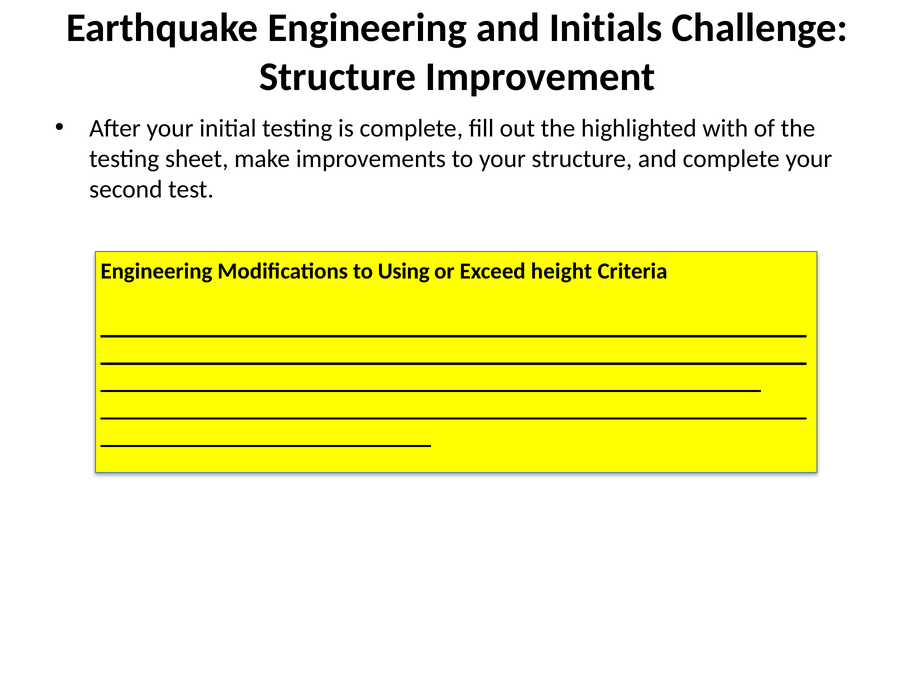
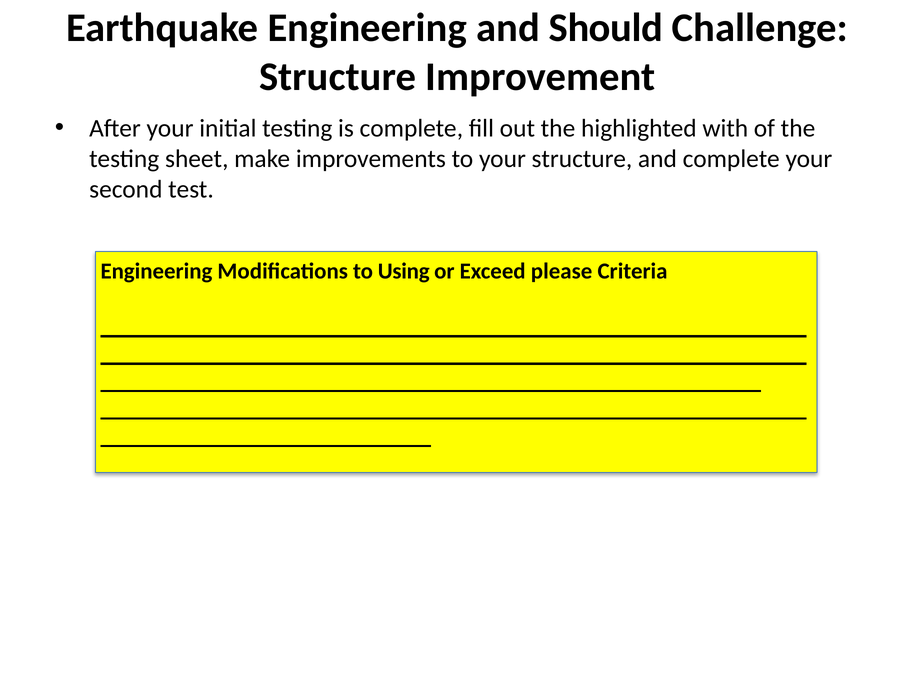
Initials: Initials -> Should
height: height -> please
